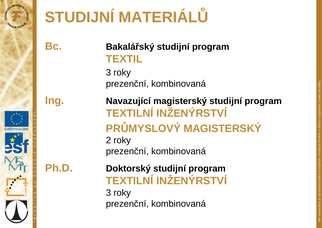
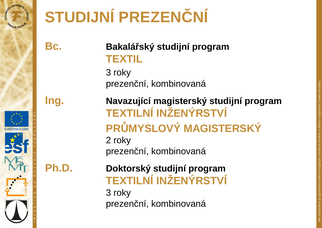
STUDIJNÍ MATERIÁLŮ: MATERIÁLŮ -> PREZENČNÍ
